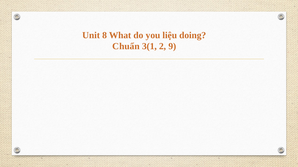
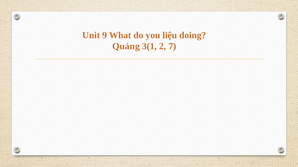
8: 8 -> 9
Chuẩn: Chuẩn -> Quảng
9: 9 -> 7
